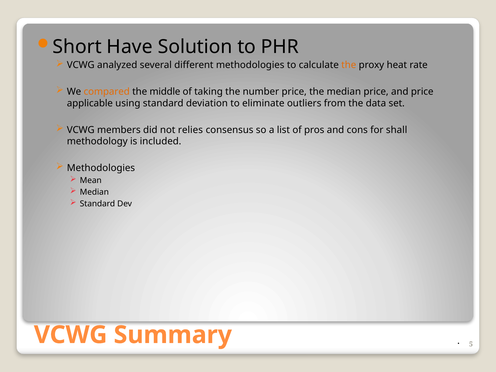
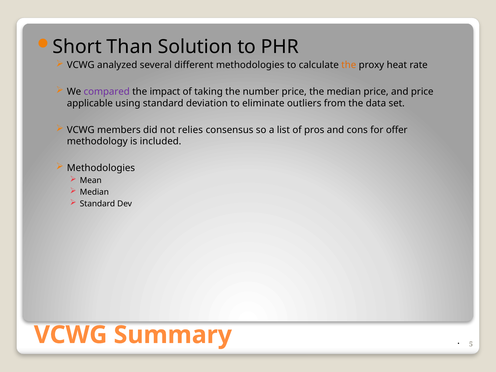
Have: Have -> Than
compared colour: orange -> purple
middle: middle -> impact
shall: shall -> offer
